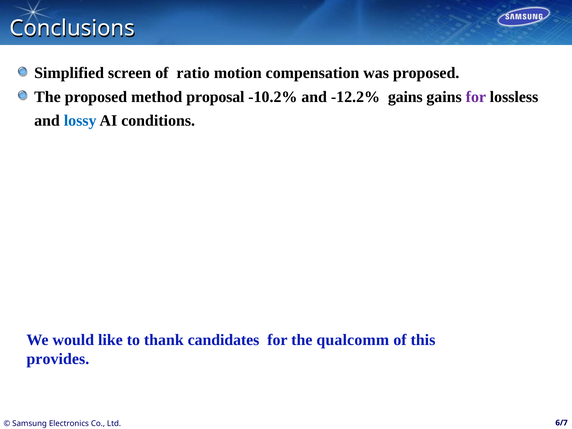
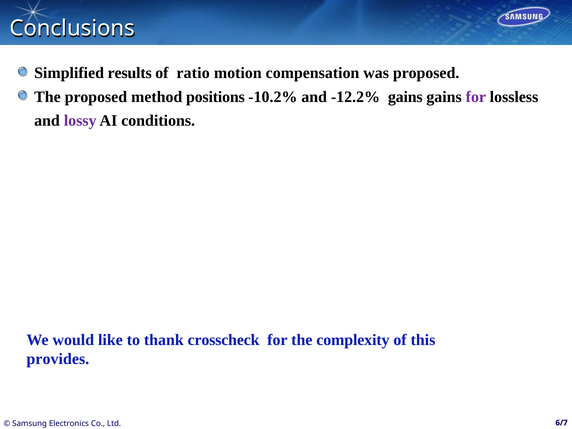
screen: screen -> results
proposal: proposal -> positions
lossy colour: blue -> purple
candidates: candidates -> crosscheck
qualcomm: qualcomm -> complexity
